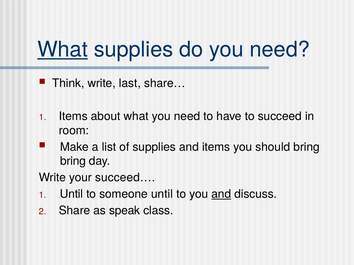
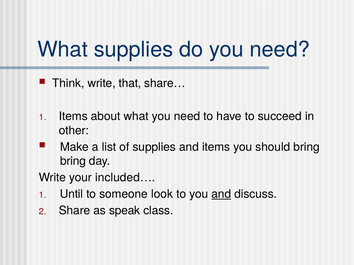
What at (63, 50) underline: present -> none
last: last -> that
room: room -> other
succeed…: succeed… -> included…
someone until: until -> look
